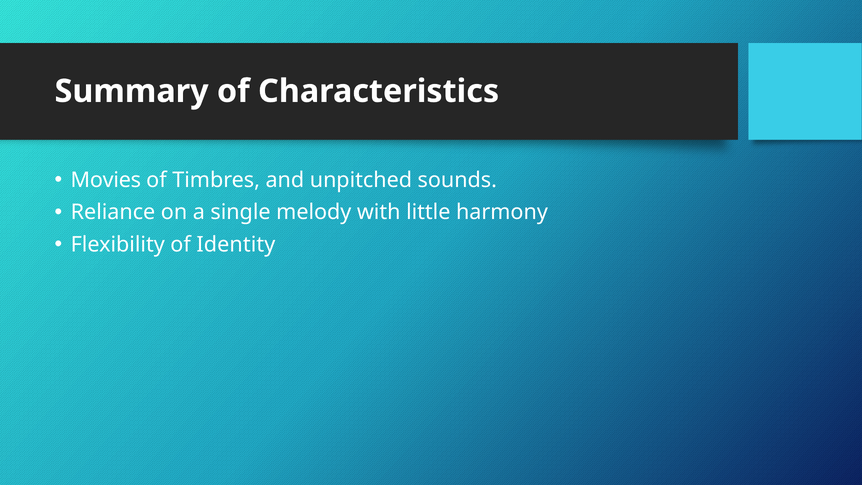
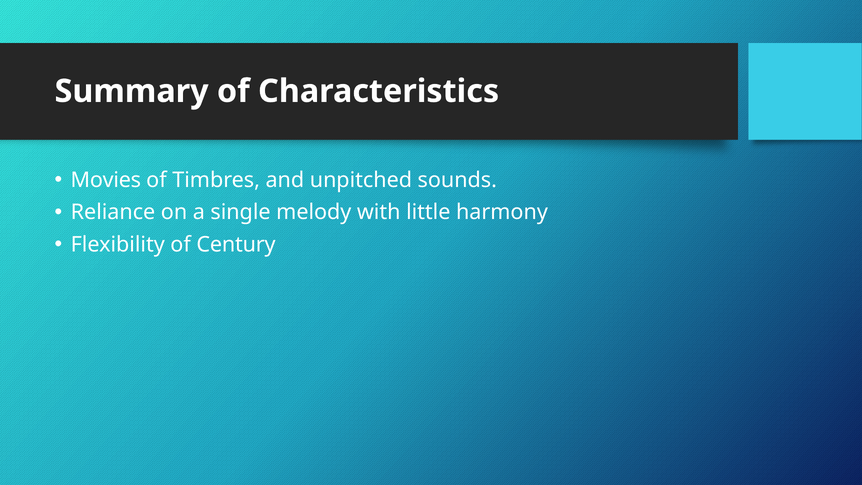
Identity: Identity -> Century
